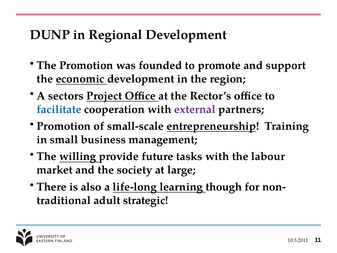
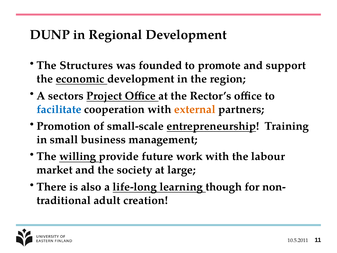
The Promotion: Promotion -> Structures
external colour: purple -> orange
tasks: tasks -> work
strategic: strategic -> creation
